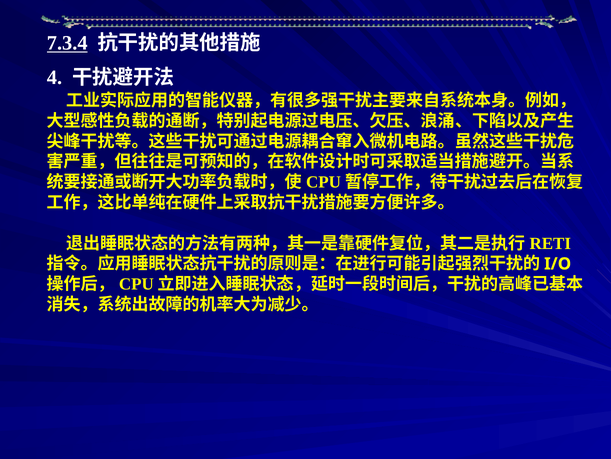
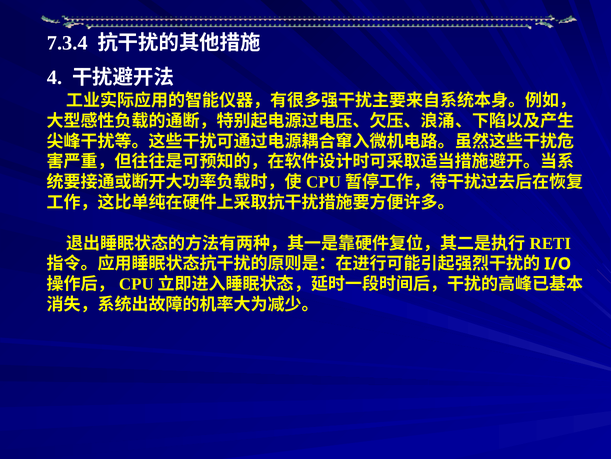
7.3.4 underline: present -> none
